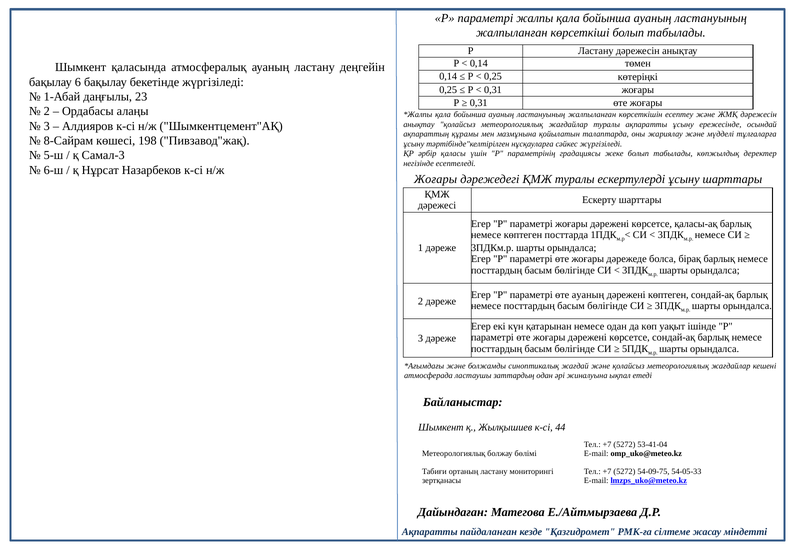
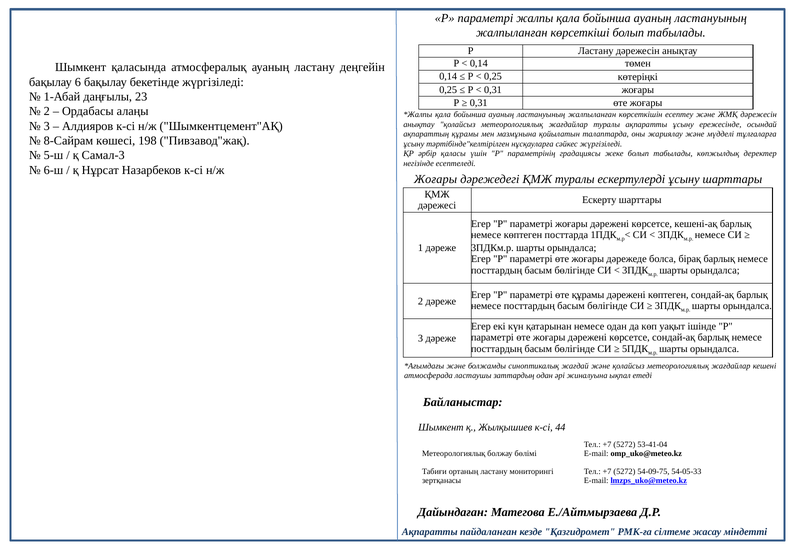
қаласы-ақ: қаласы-ақ -> кешені-ақ
өте ауаның: ауаның -> құрамы
